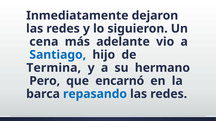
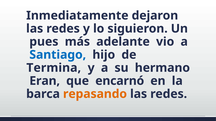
cena: cena -> pues
Pero: Pero -> Eran
repasando colour: blue -> orange
